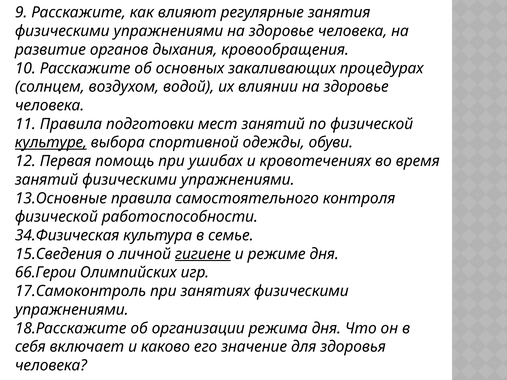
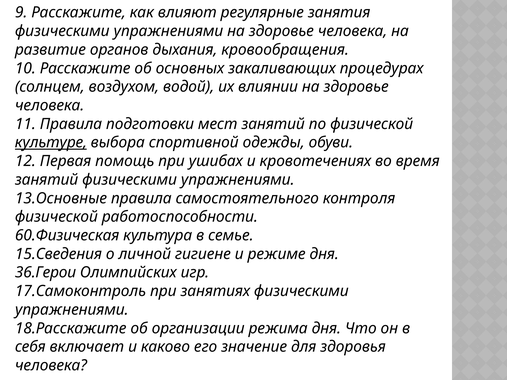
34.Физическая: 34.Физическая -> 60.Физическая
гигиене underline: present -> none
66.Герои: 66.Герои -> 36.Герои
